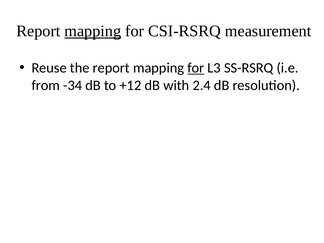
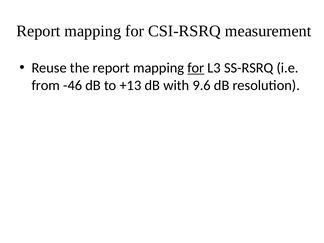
mapping at (93, 31) underline: present -> none
-34: -34 -> -46
+12: +12 -> +13
2.4: 2.4 -> 9.6
